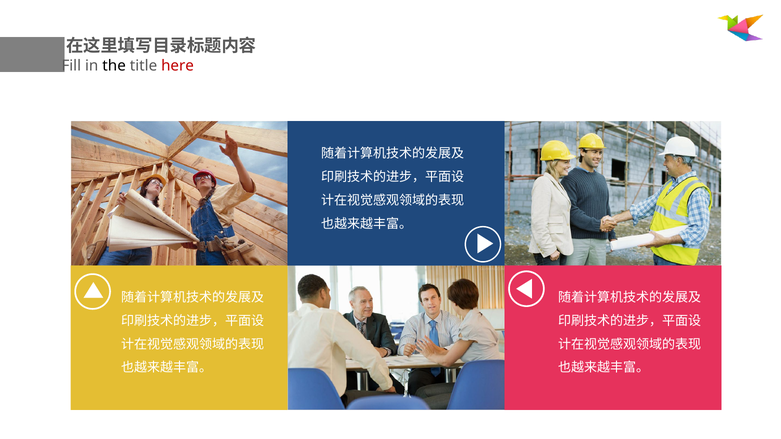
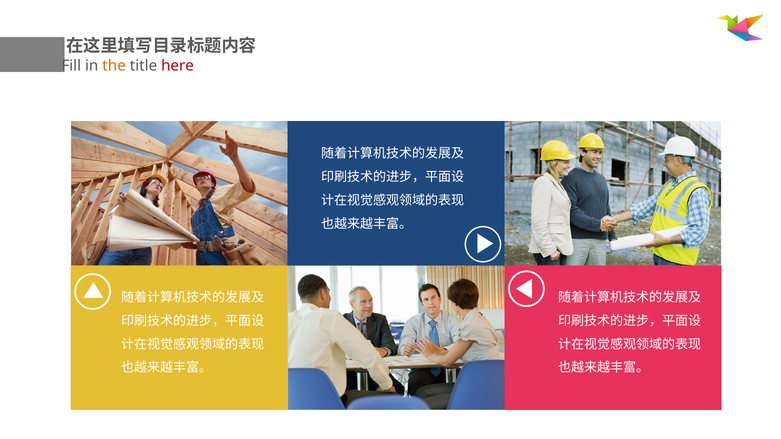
the colour: black -> orange
